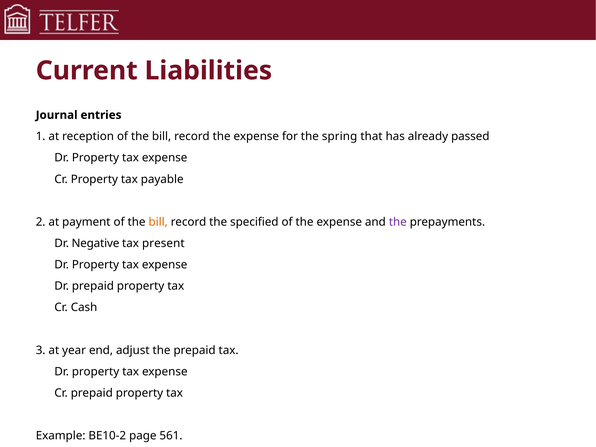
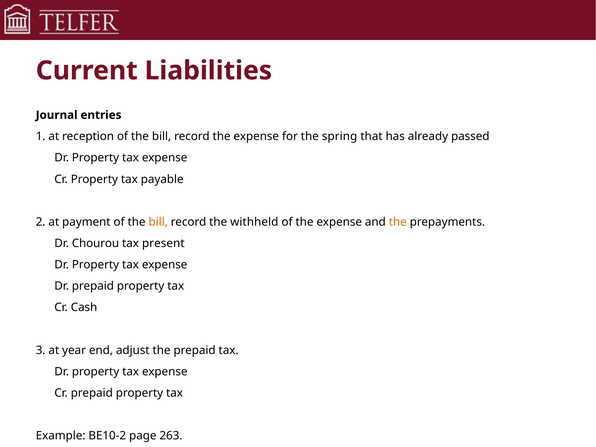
specified: specified -> withheld
the at (398, 222) colour: purple -> orange
Negative: Negative -> Chourou
561: 561 -> 263
